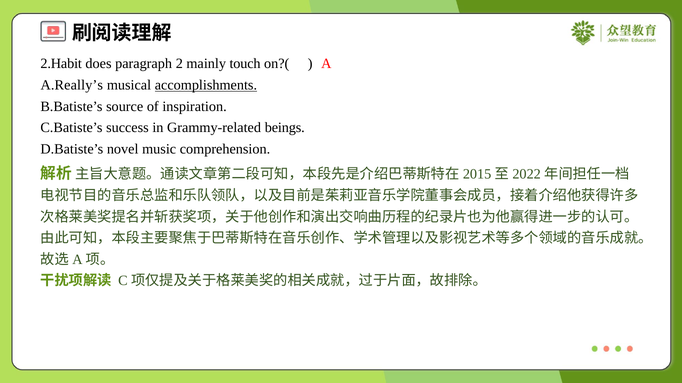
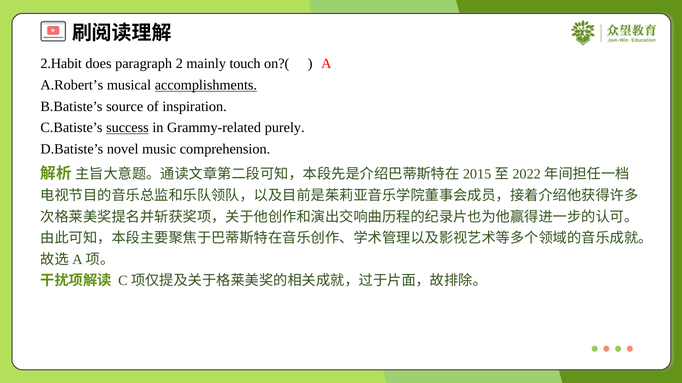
A.Really’s: A.Really’s -> A.Robert’s
success underline: none -> present
beings: beings -> purely
